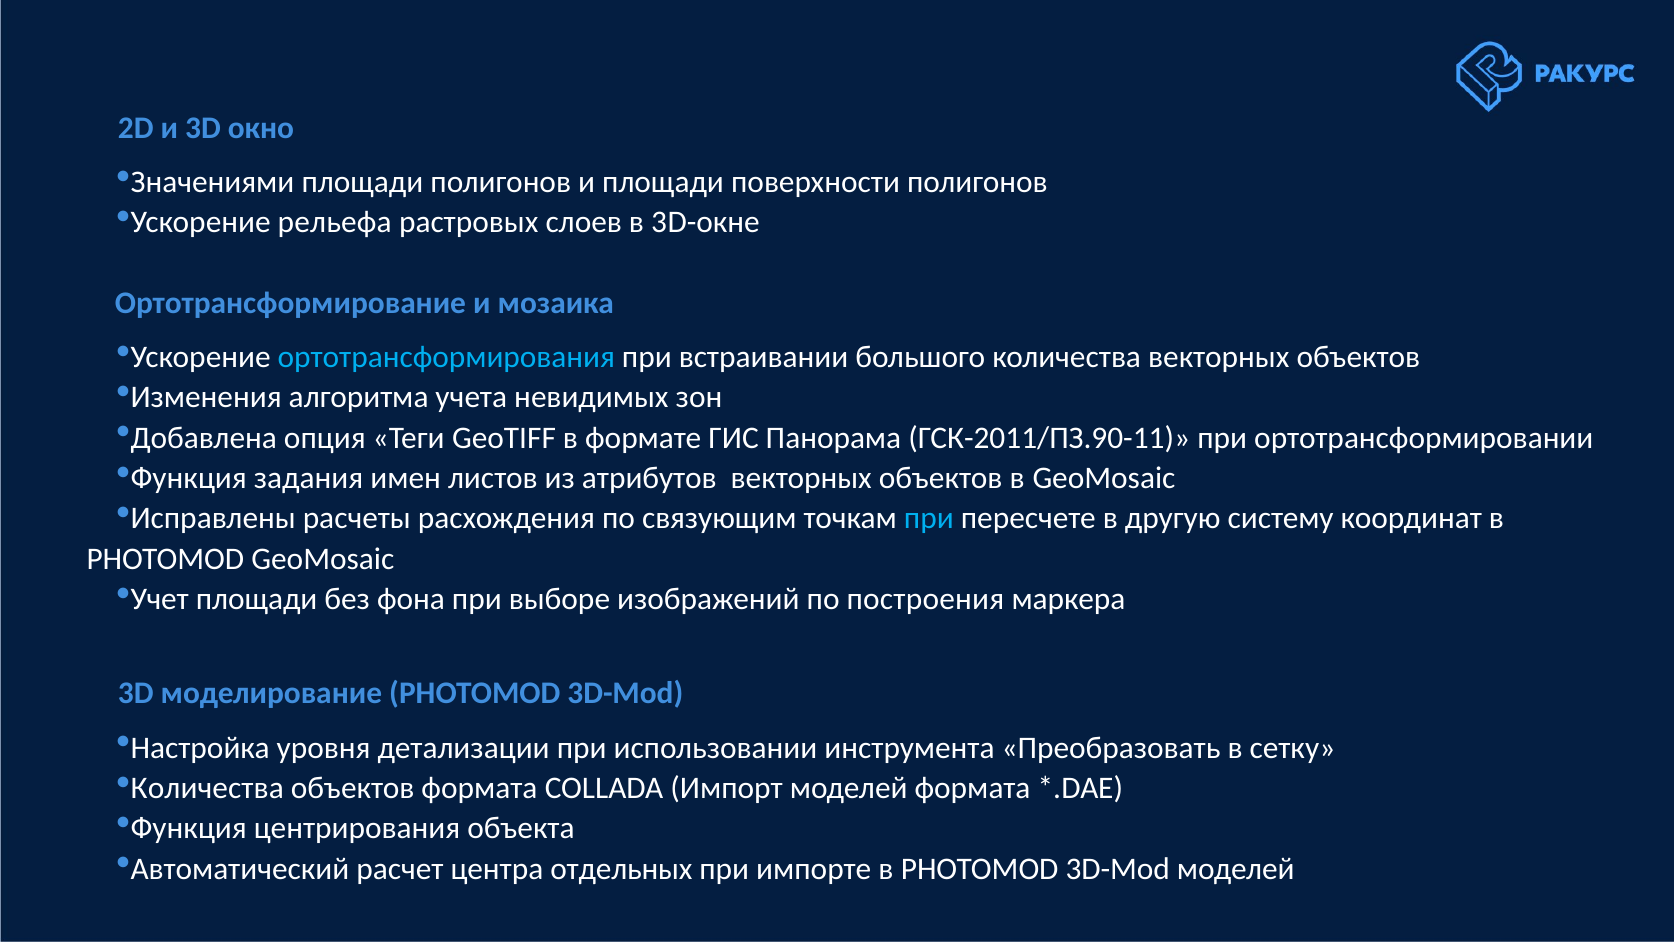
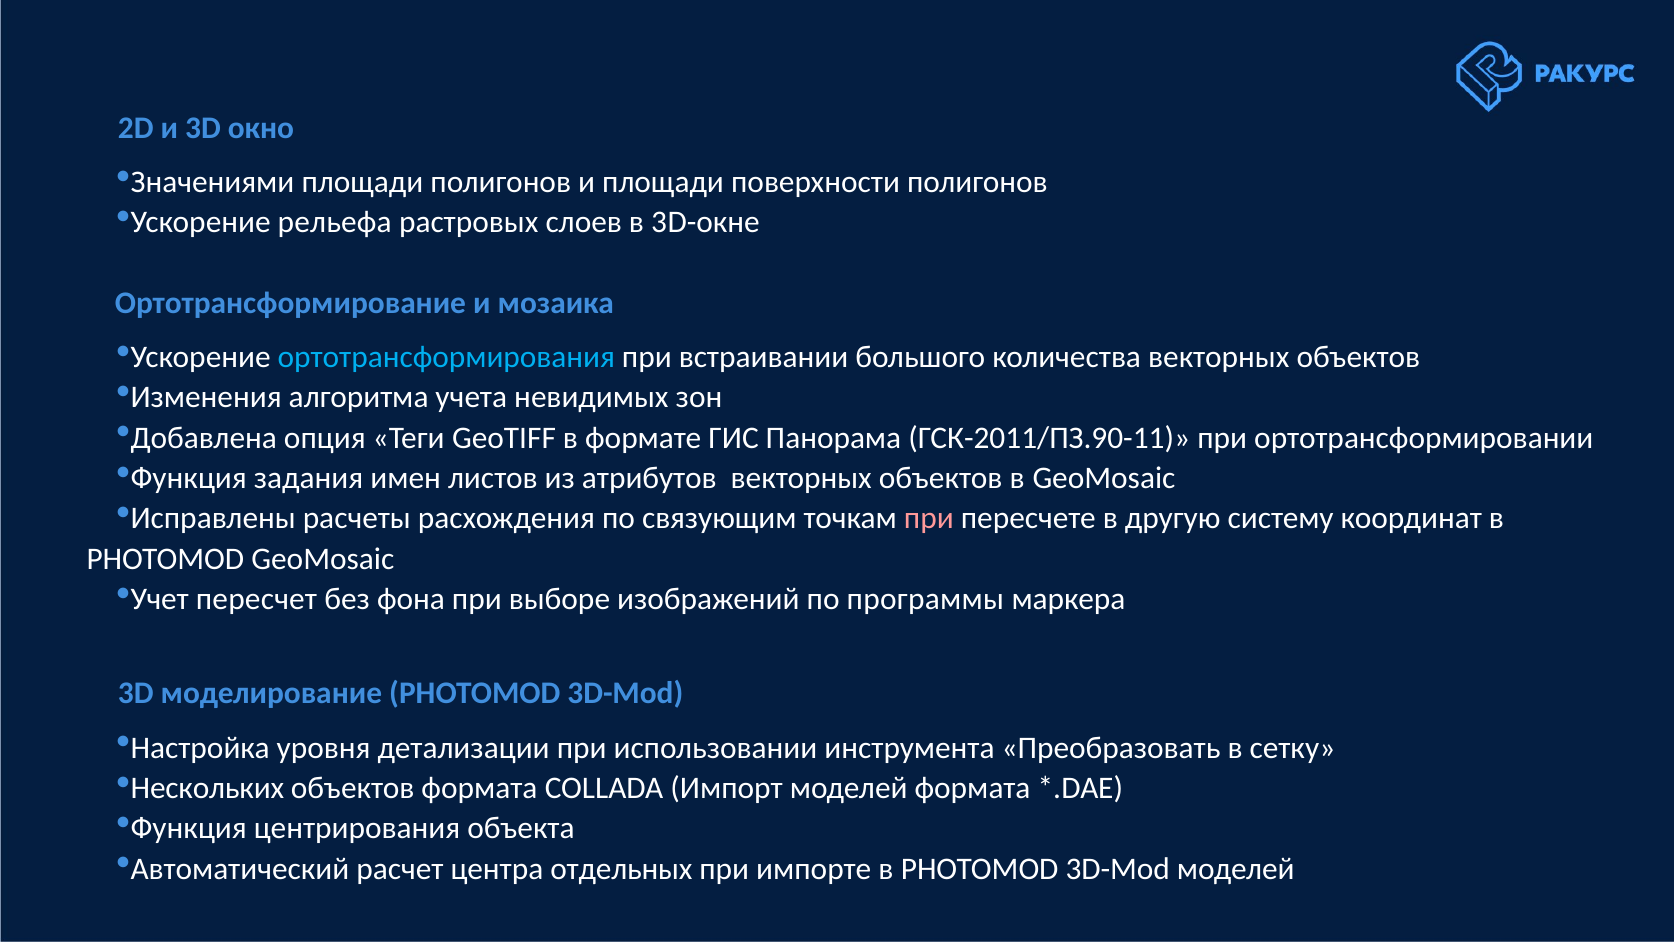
при at (929, 518) colour: light blue -> pink
Учет площади: площади -> пересчет
построения: построения -> программы
Количества at (207, 788): Количества -> Нескольких
